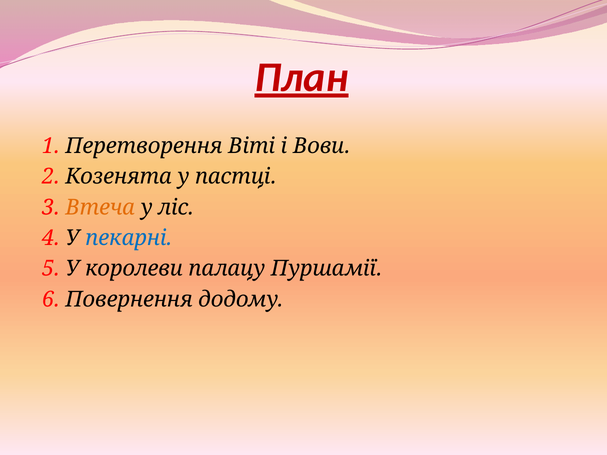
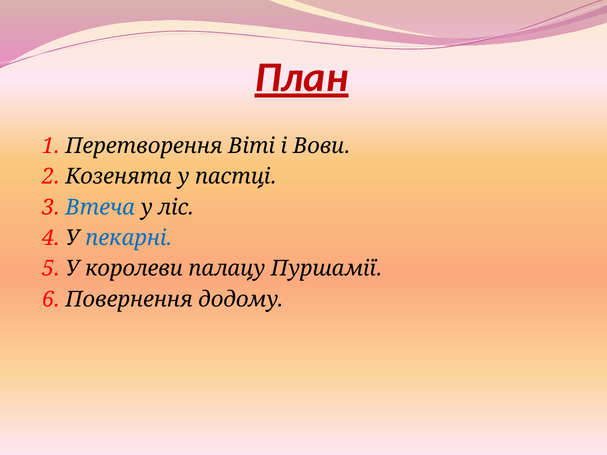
Втеча colour: orange -> blue
